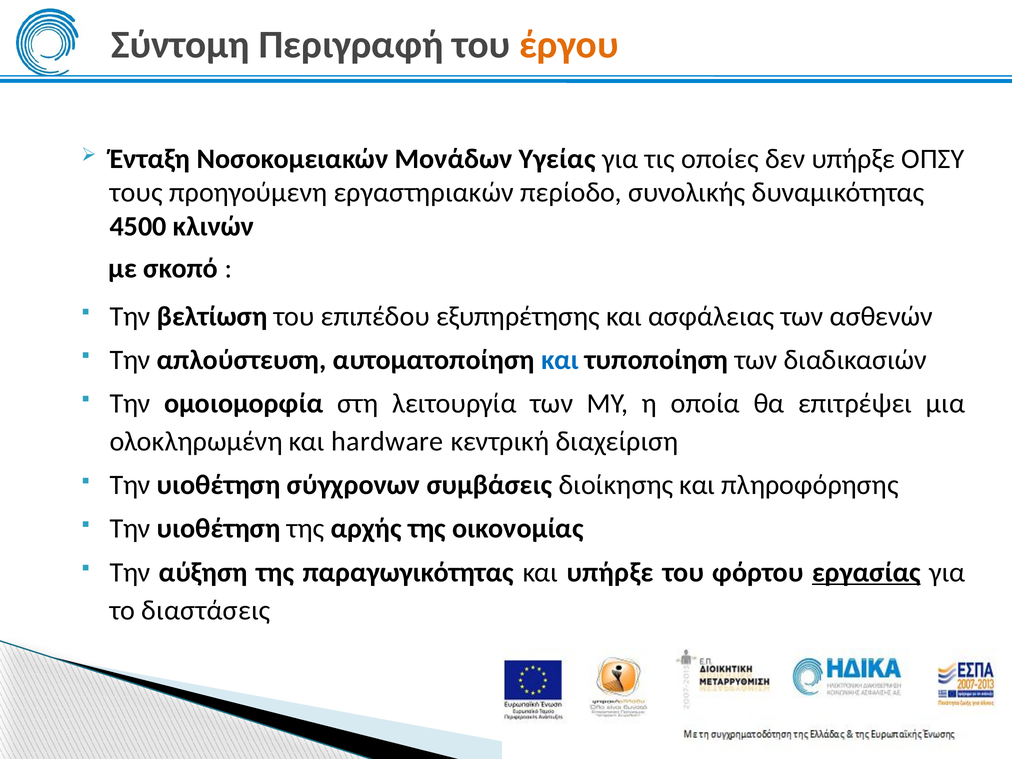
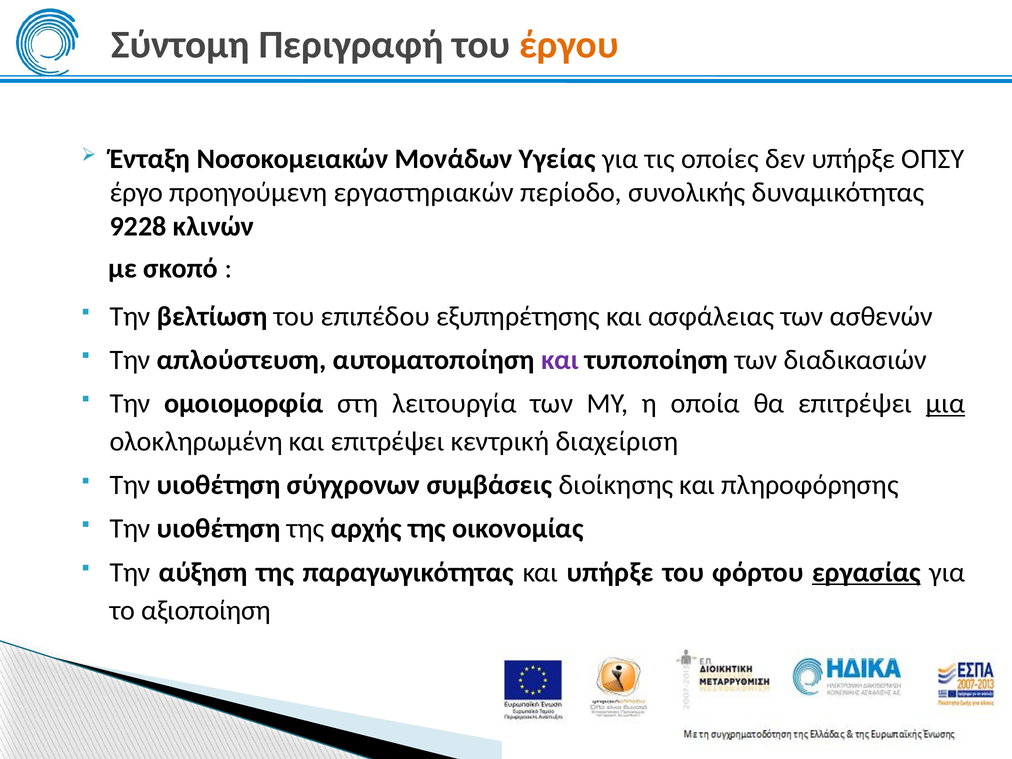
τους: τους -> έργο
4500: 4500 -> 9228
και at (560, 360) colour: blue -> purple
μια underline: none -> present
και hardware: hardware -> επιτρέψει
διαστάσεις: διαστάσεις -> αξιοποίηση
